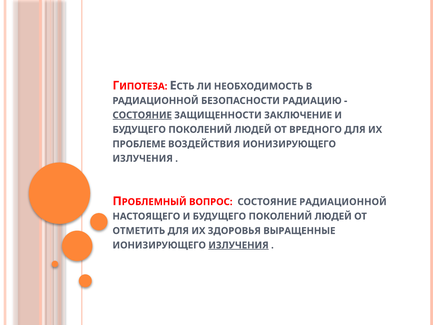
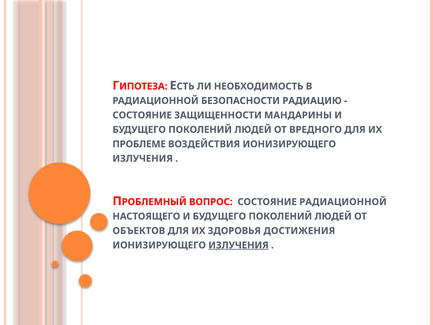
СОСТОЯНИЕ at (142, 115) underline: present -> none
ЗАКЛЮЧЕНИЕ: ЗАКЛЮЧЕНИЕ -> МАНДАРИНЫ
ОТМЕТИТЬ: ОТМЕТИТЬ -> ОБЪЕКТОВ
ВЫРАЩЕННЫЕ: ВЫРАЩЕННЫЕ -> ДОСТИЖЕНИЯ
